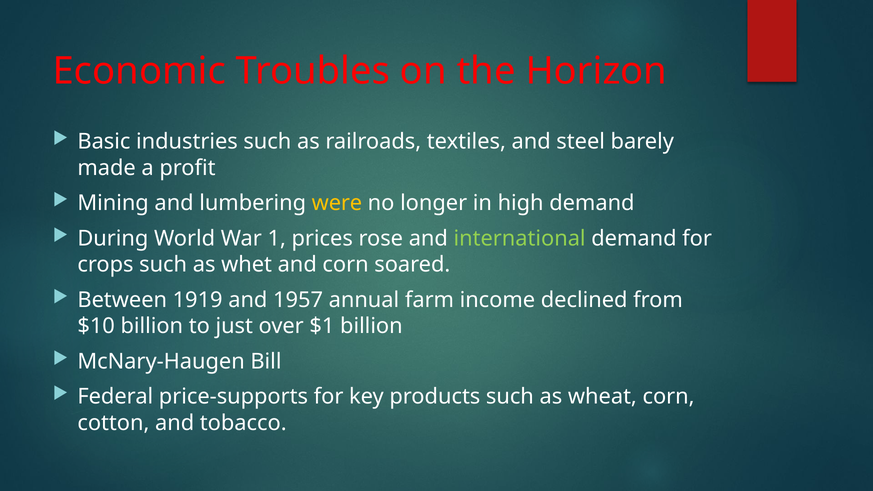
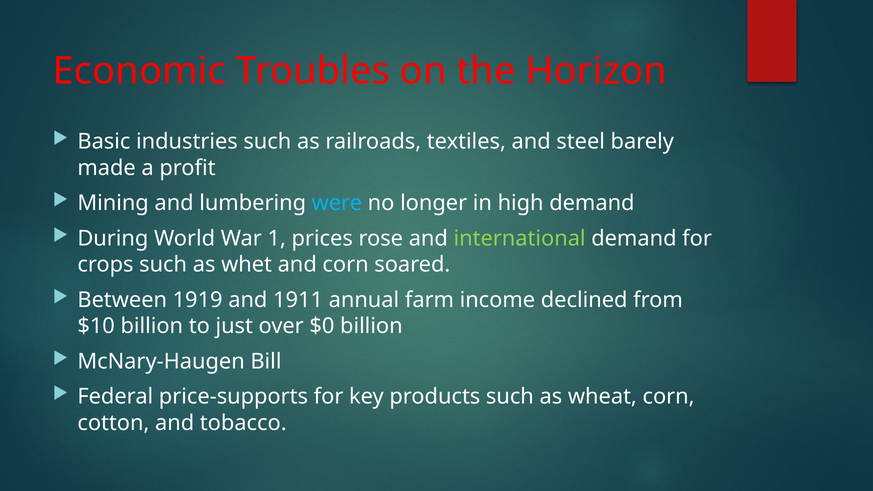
were colour: yellow -> light blue
1957: 1957 -> 1911
$1: $1 -> $0
